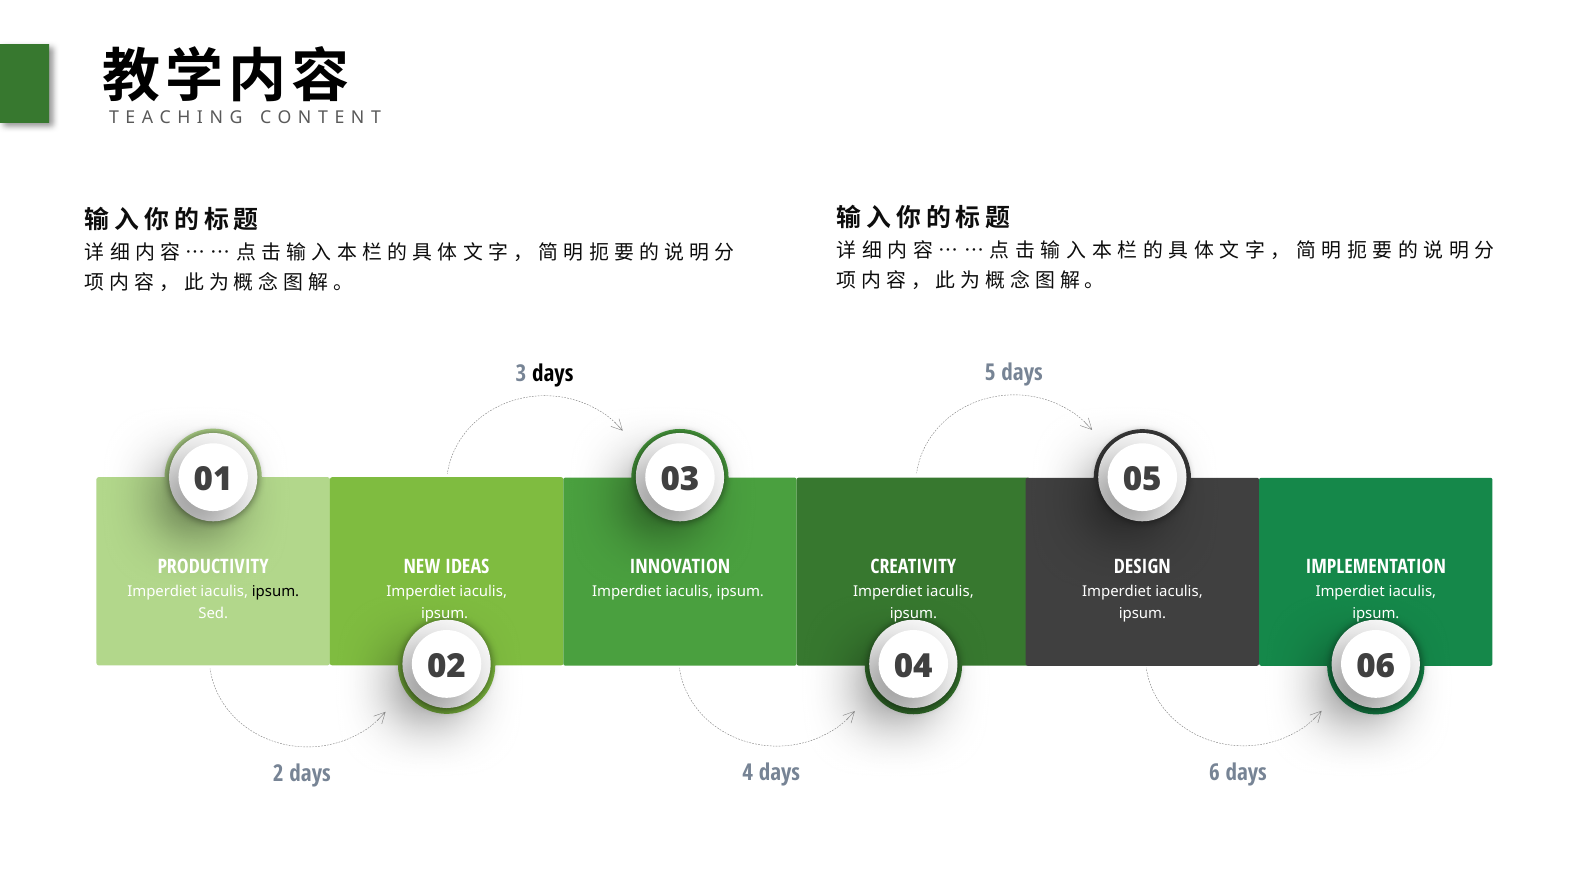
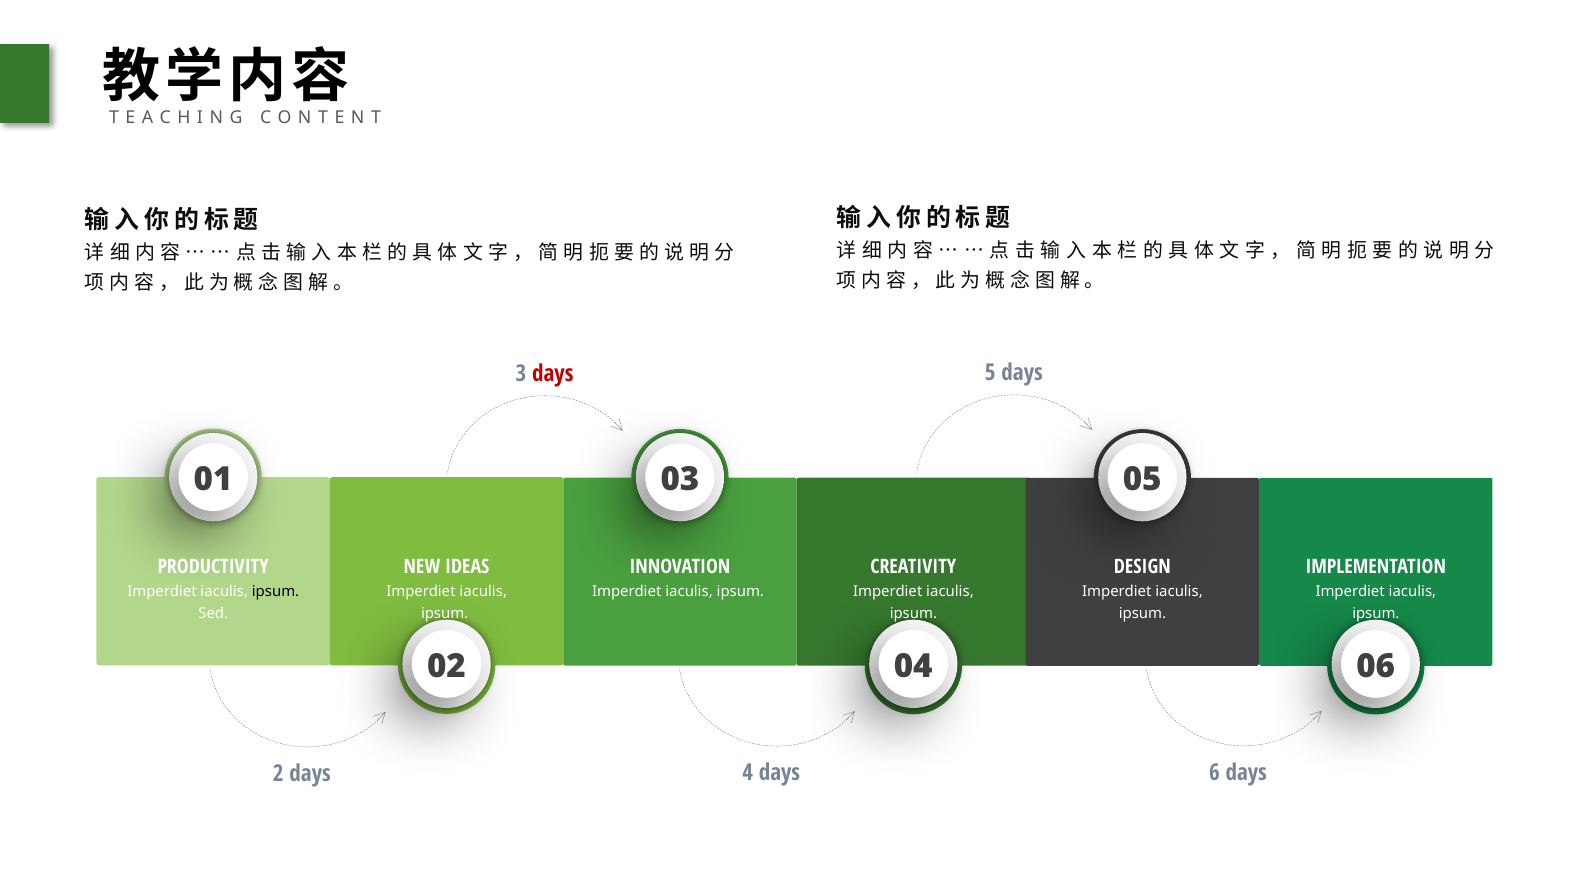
days at (553, 374) colour: black -> red
